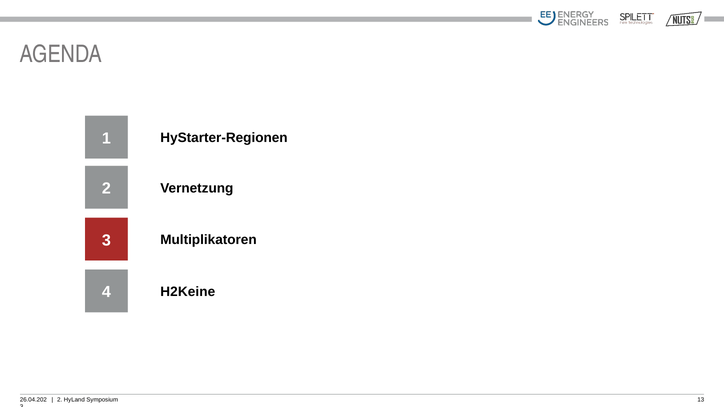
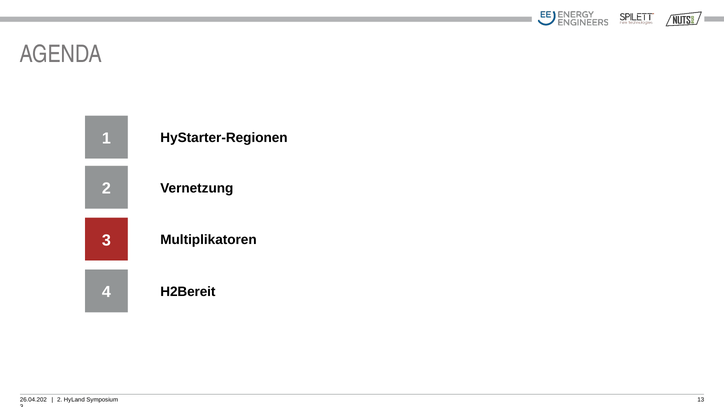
H2Keine: H2Keine -> H2Bereit
